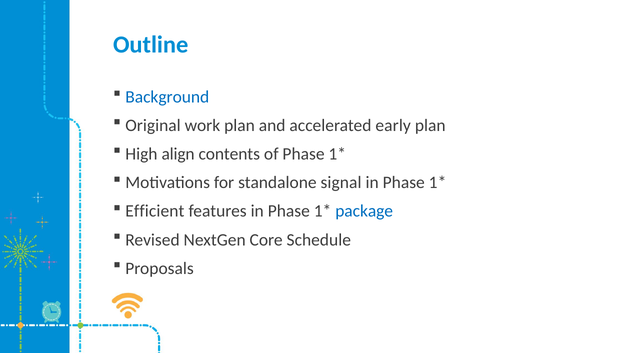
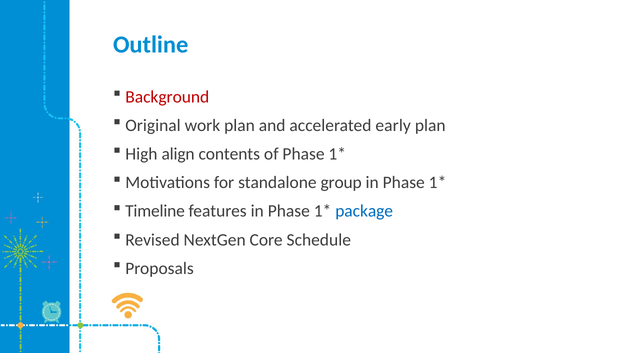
Background colour: blue -> red
signal: signal -> group
Efficient: Efficient -> Timeline
